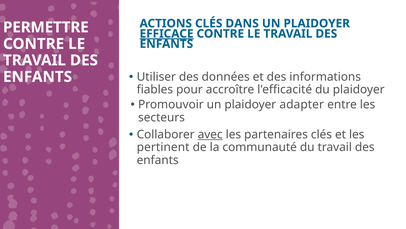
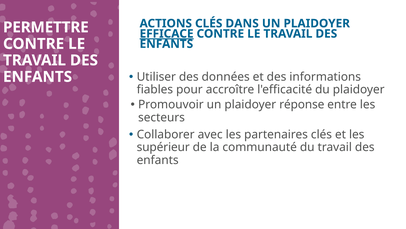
adapter: adapter -> réponse
avec underline: present -> none
pertinent: pertinent -> supérieur
